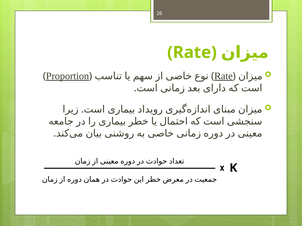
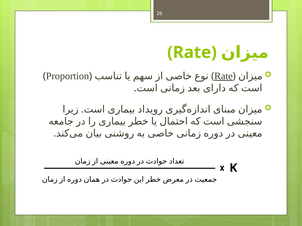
Proportion underline: present -> none
